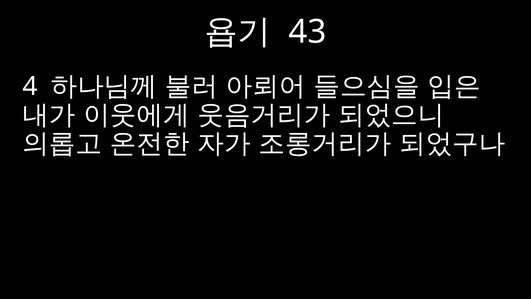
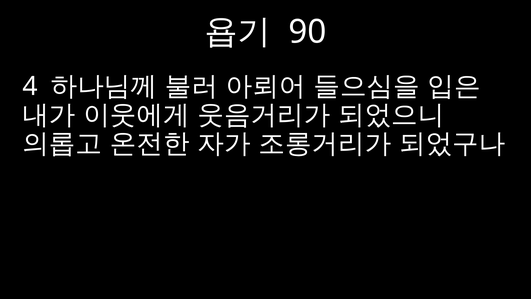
43: 43 -> 90
